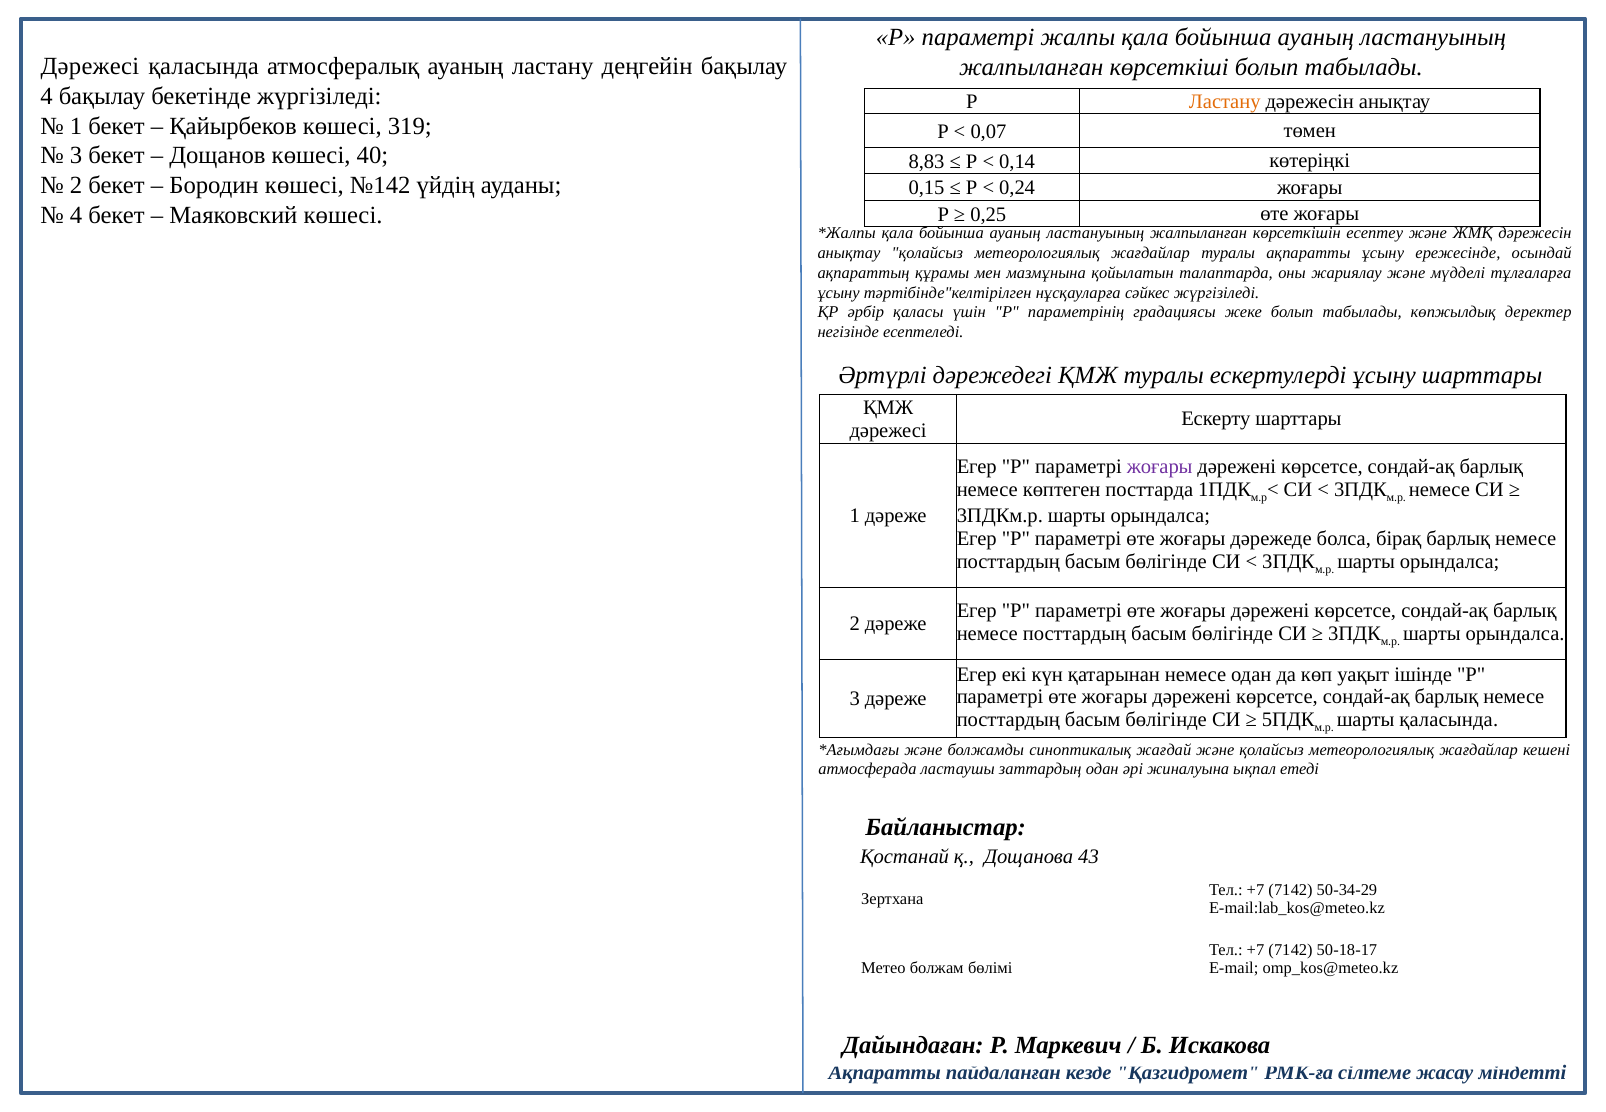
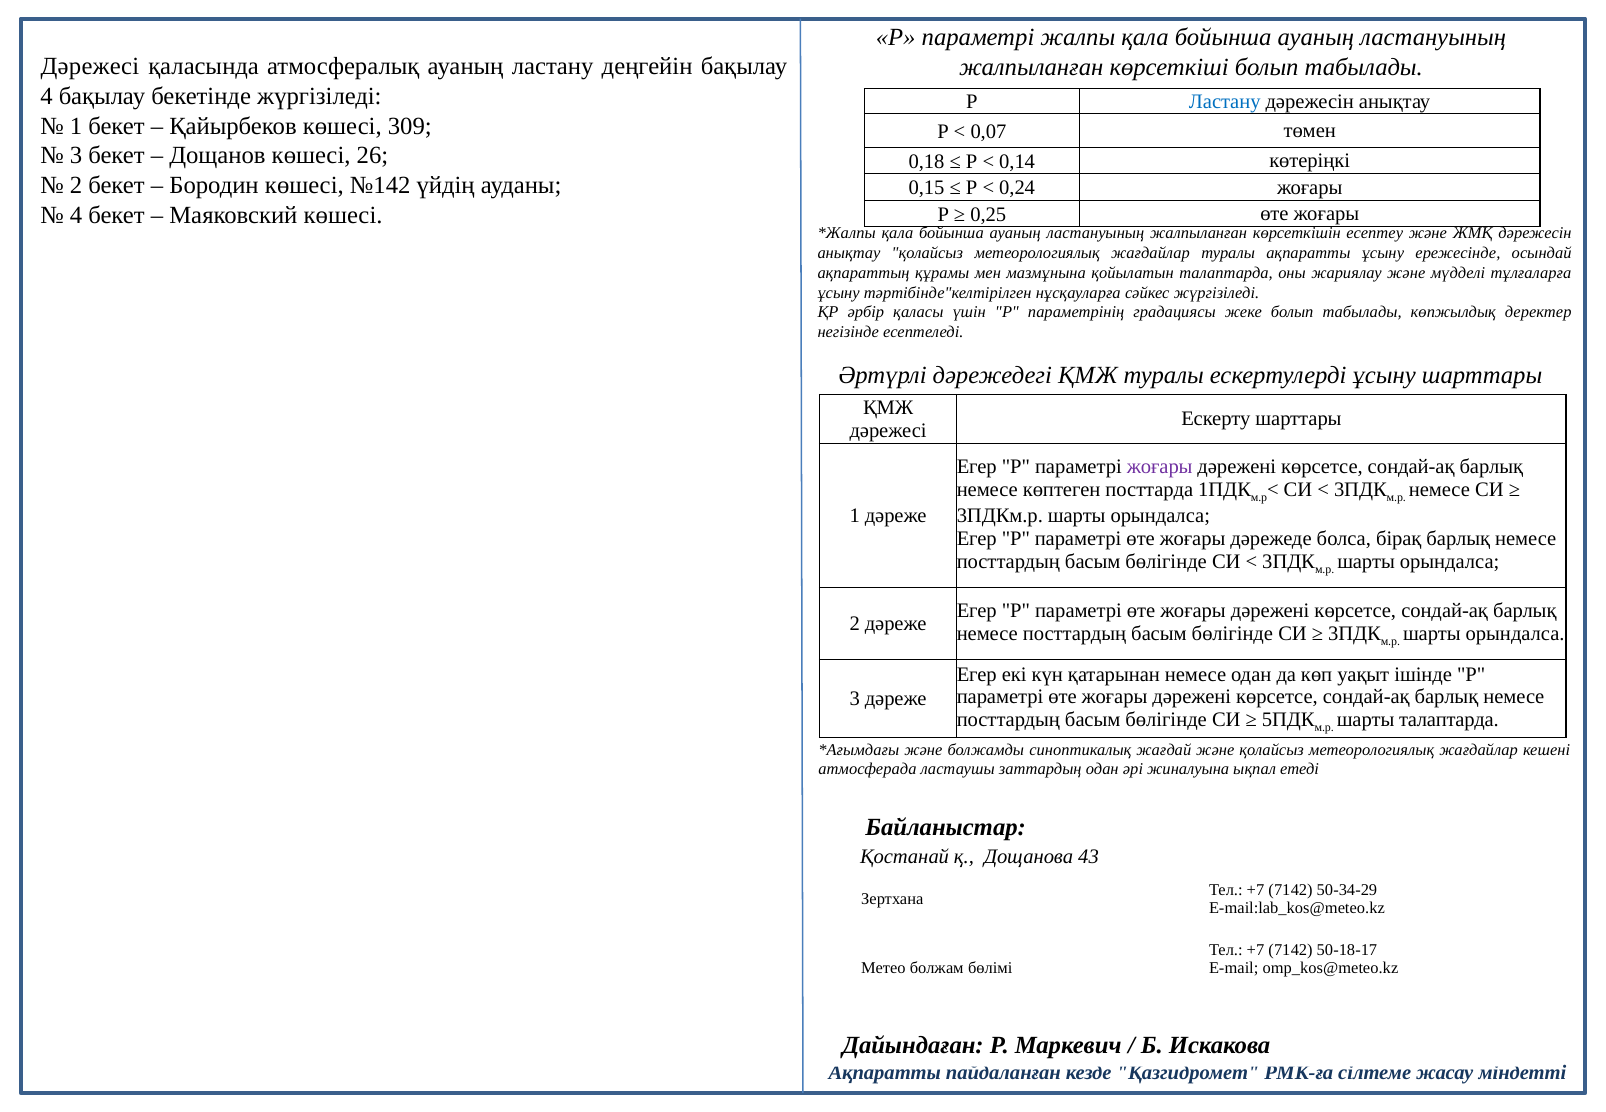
Ластану at (1225, 101) colour: orange -> blue
319: 319 -> 309
40: 40 -> 26
8,83: 8,83 -> 0,18
шарты қаласында: қаласында -> талаптарда
